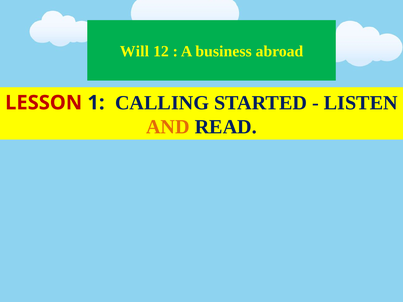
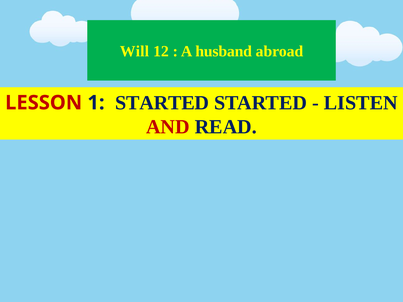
business: business -> husband
1 CALLING: CALLING -> STARTED
AND colour: orange -> red
